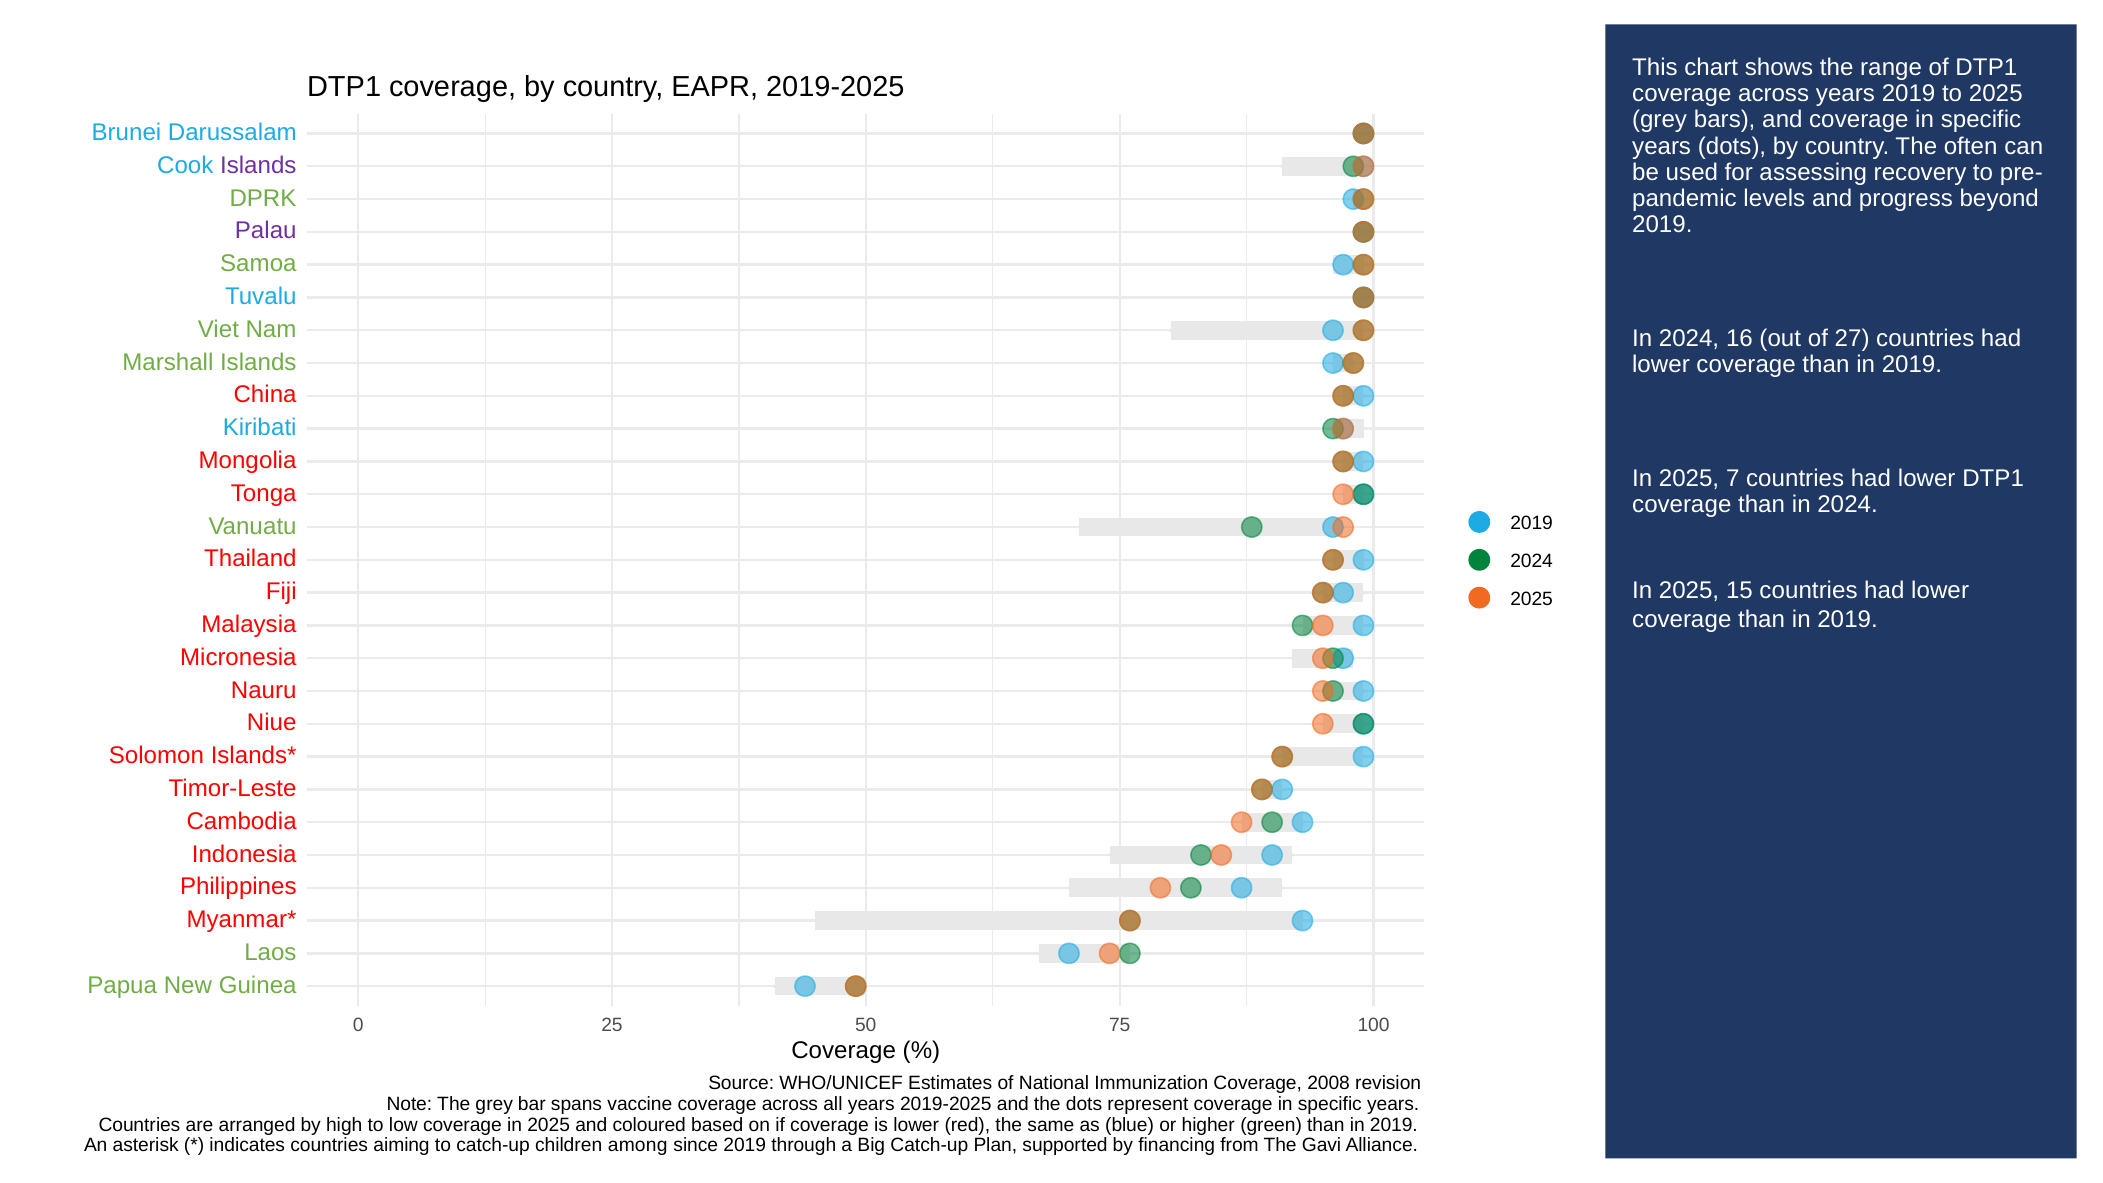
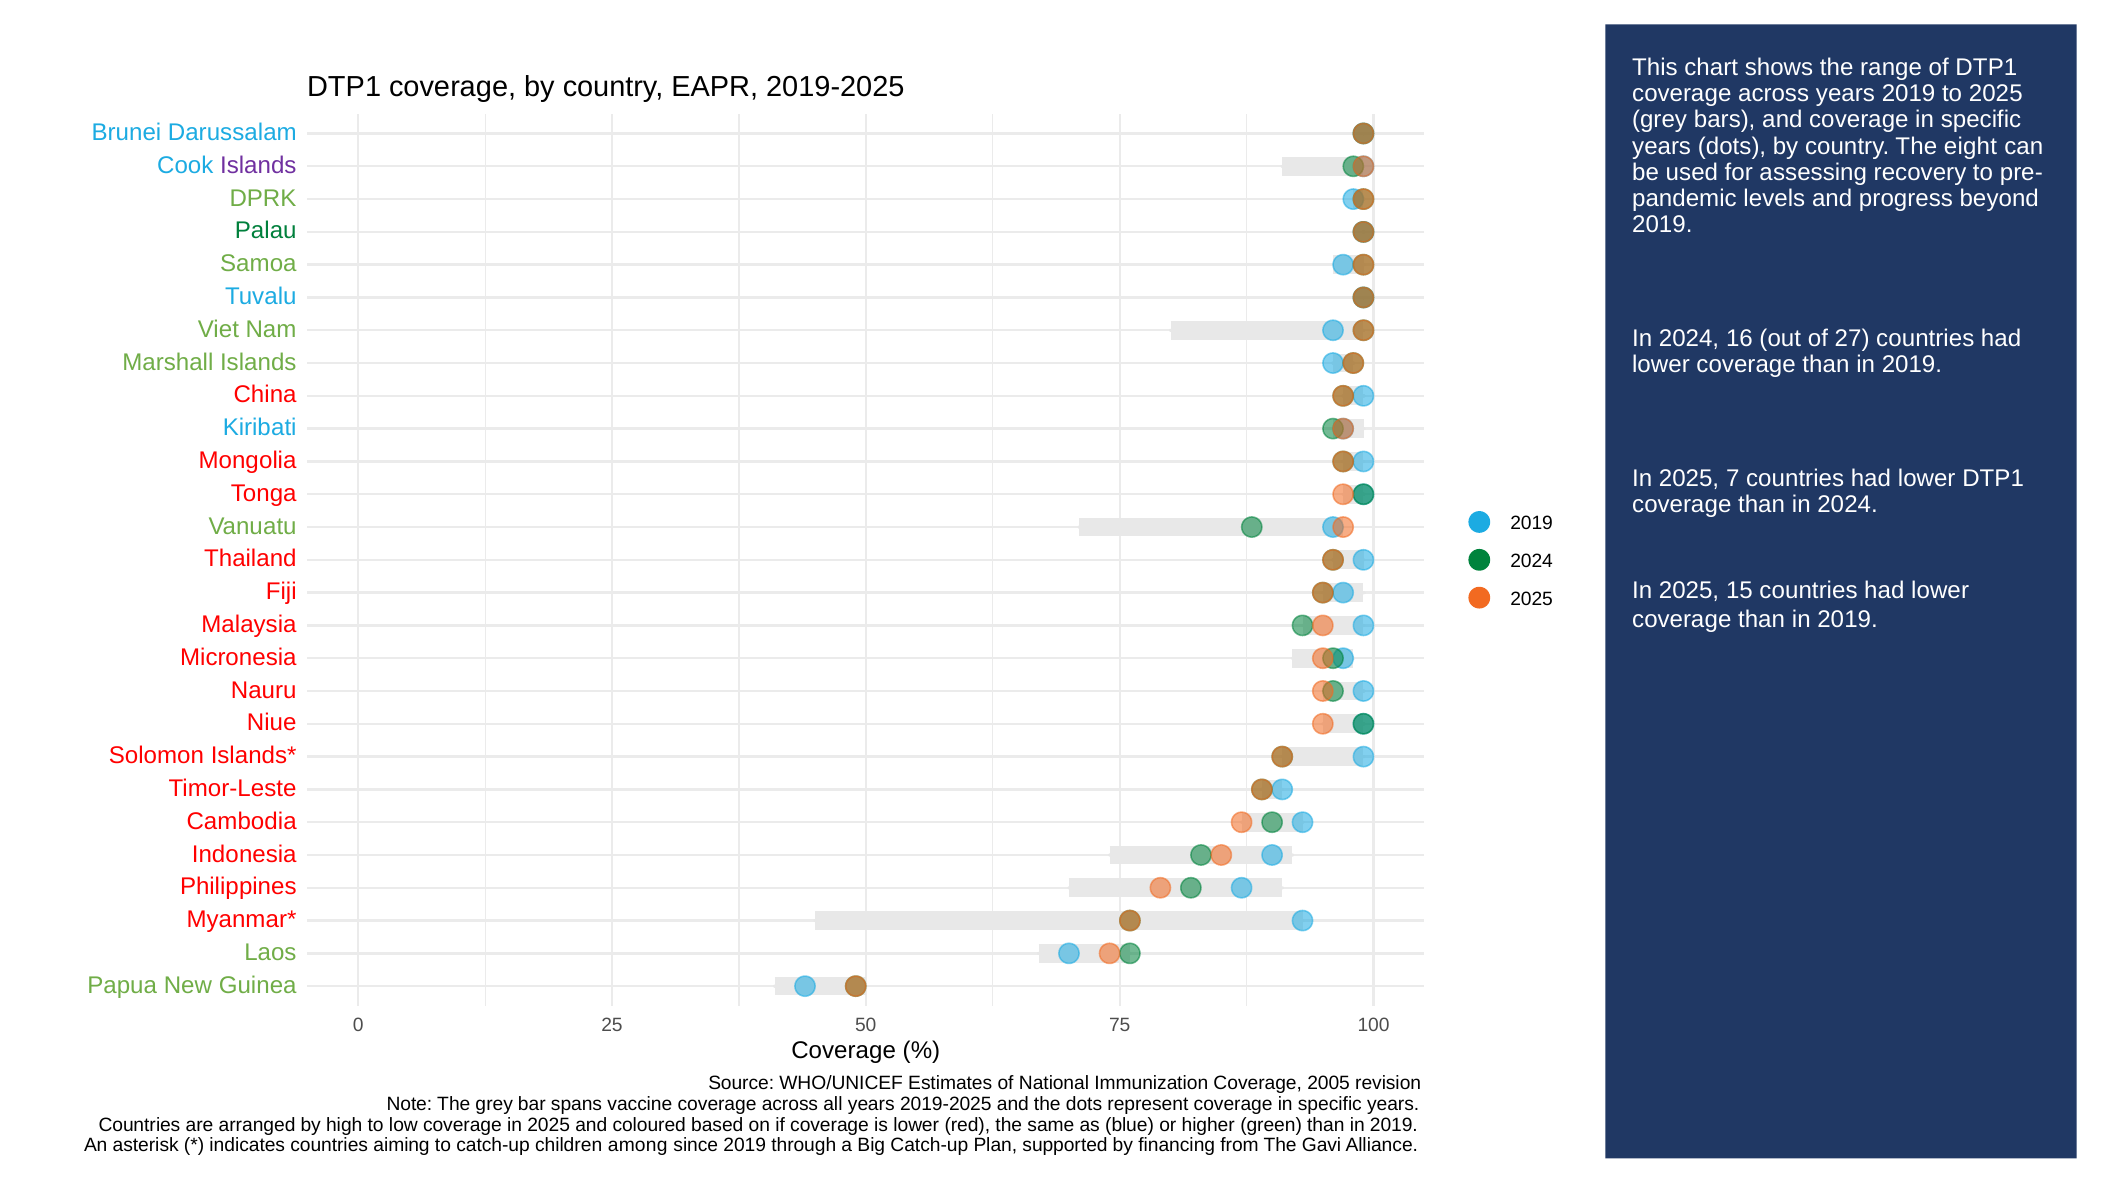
often: often -> eight
Palau colour: purple -> green
2008: 2008 -> 2005
